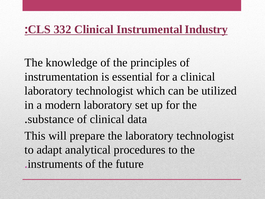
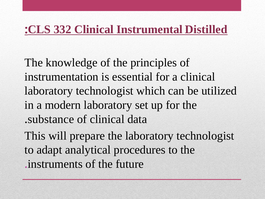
Industry: Industry -> Distilled
